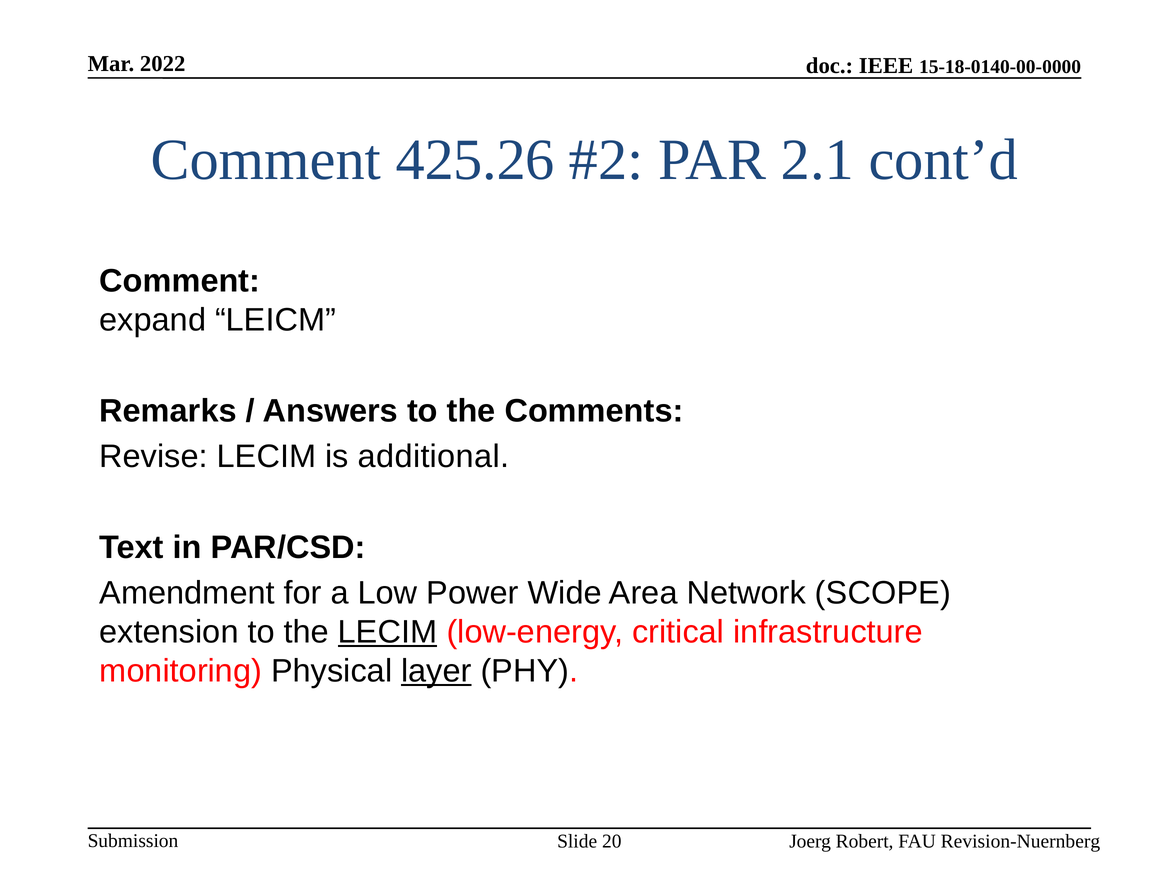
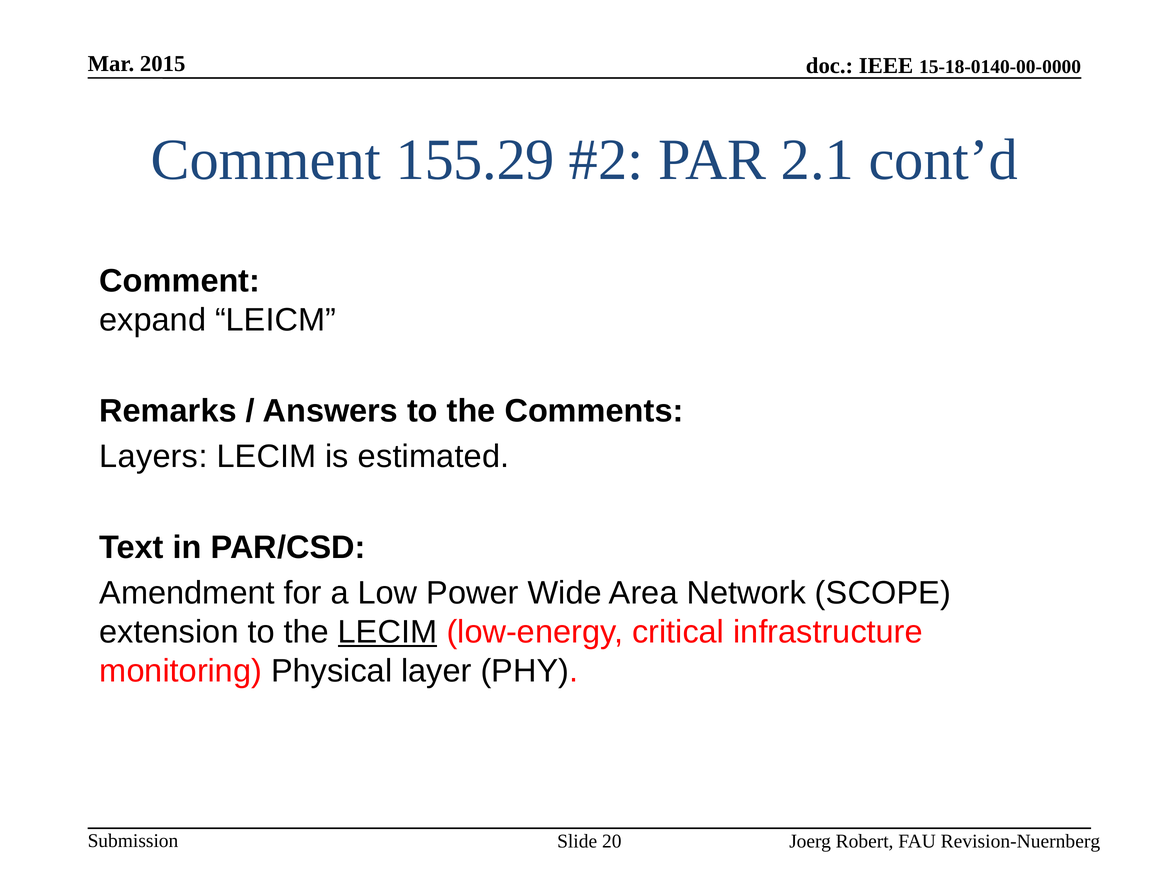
2022: 2022 -> 2015
425.26: 425.26 -> 155.29
Revise: Revise -> Layers
additional: additional -> estimated
layer underline: present -> none
